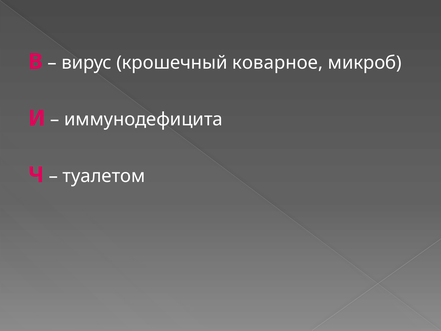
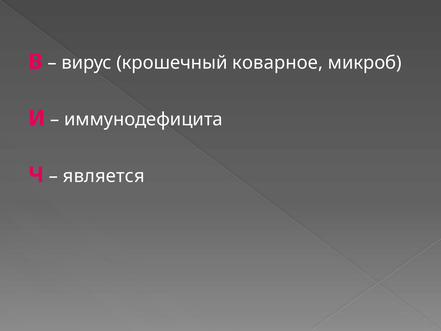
туалетом: туалетом -> является
